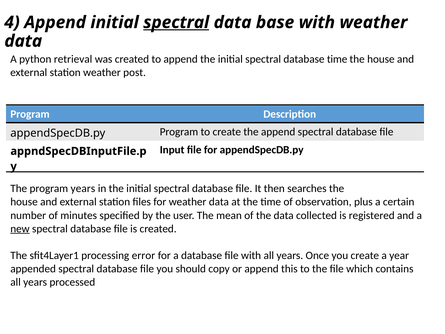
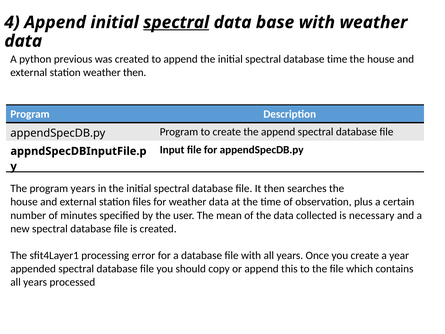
retrieval: retrieval -> previous
weather post: post -> then
registered: registered -> necessary
new underline: present -> none
